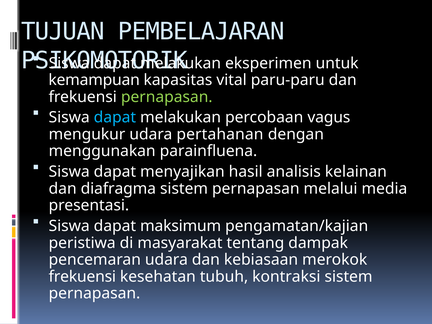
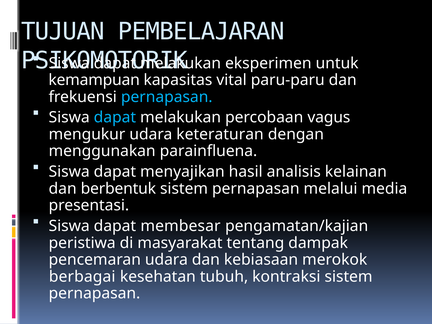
pernapasan at (167, 97) colour: light green -> light blue
pertahanan: pertahanan -> keteraturan
diafragma: diafragma -> berbentuk
maksimum: maksimum -> membesar
frekuensi at (82, 277): frekuensi -> berbagai
